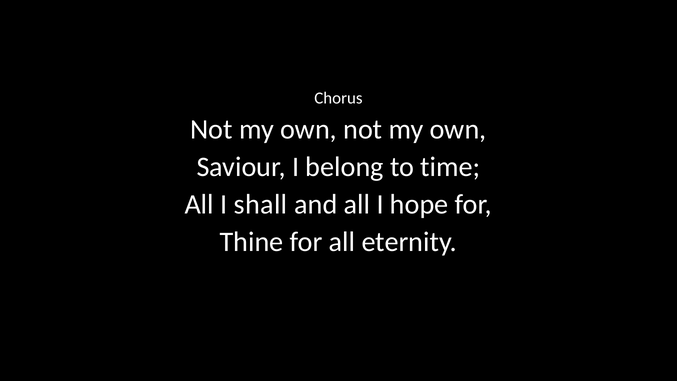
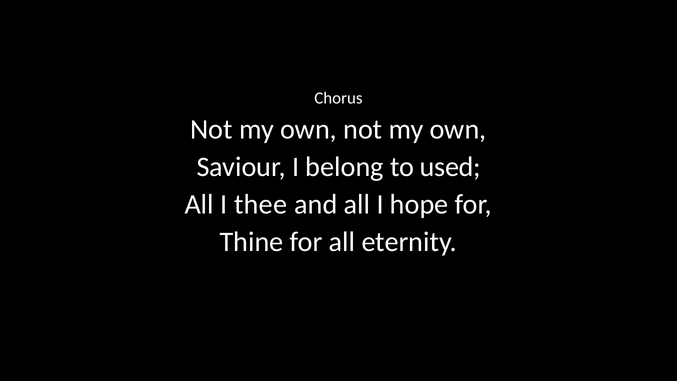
time: time -> used
shall: shall -> thee
